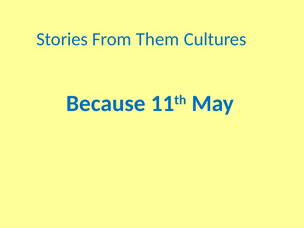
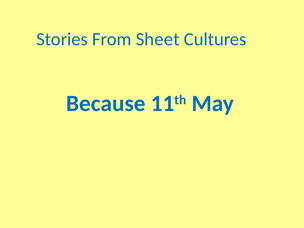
Them: Them -> Sheet
